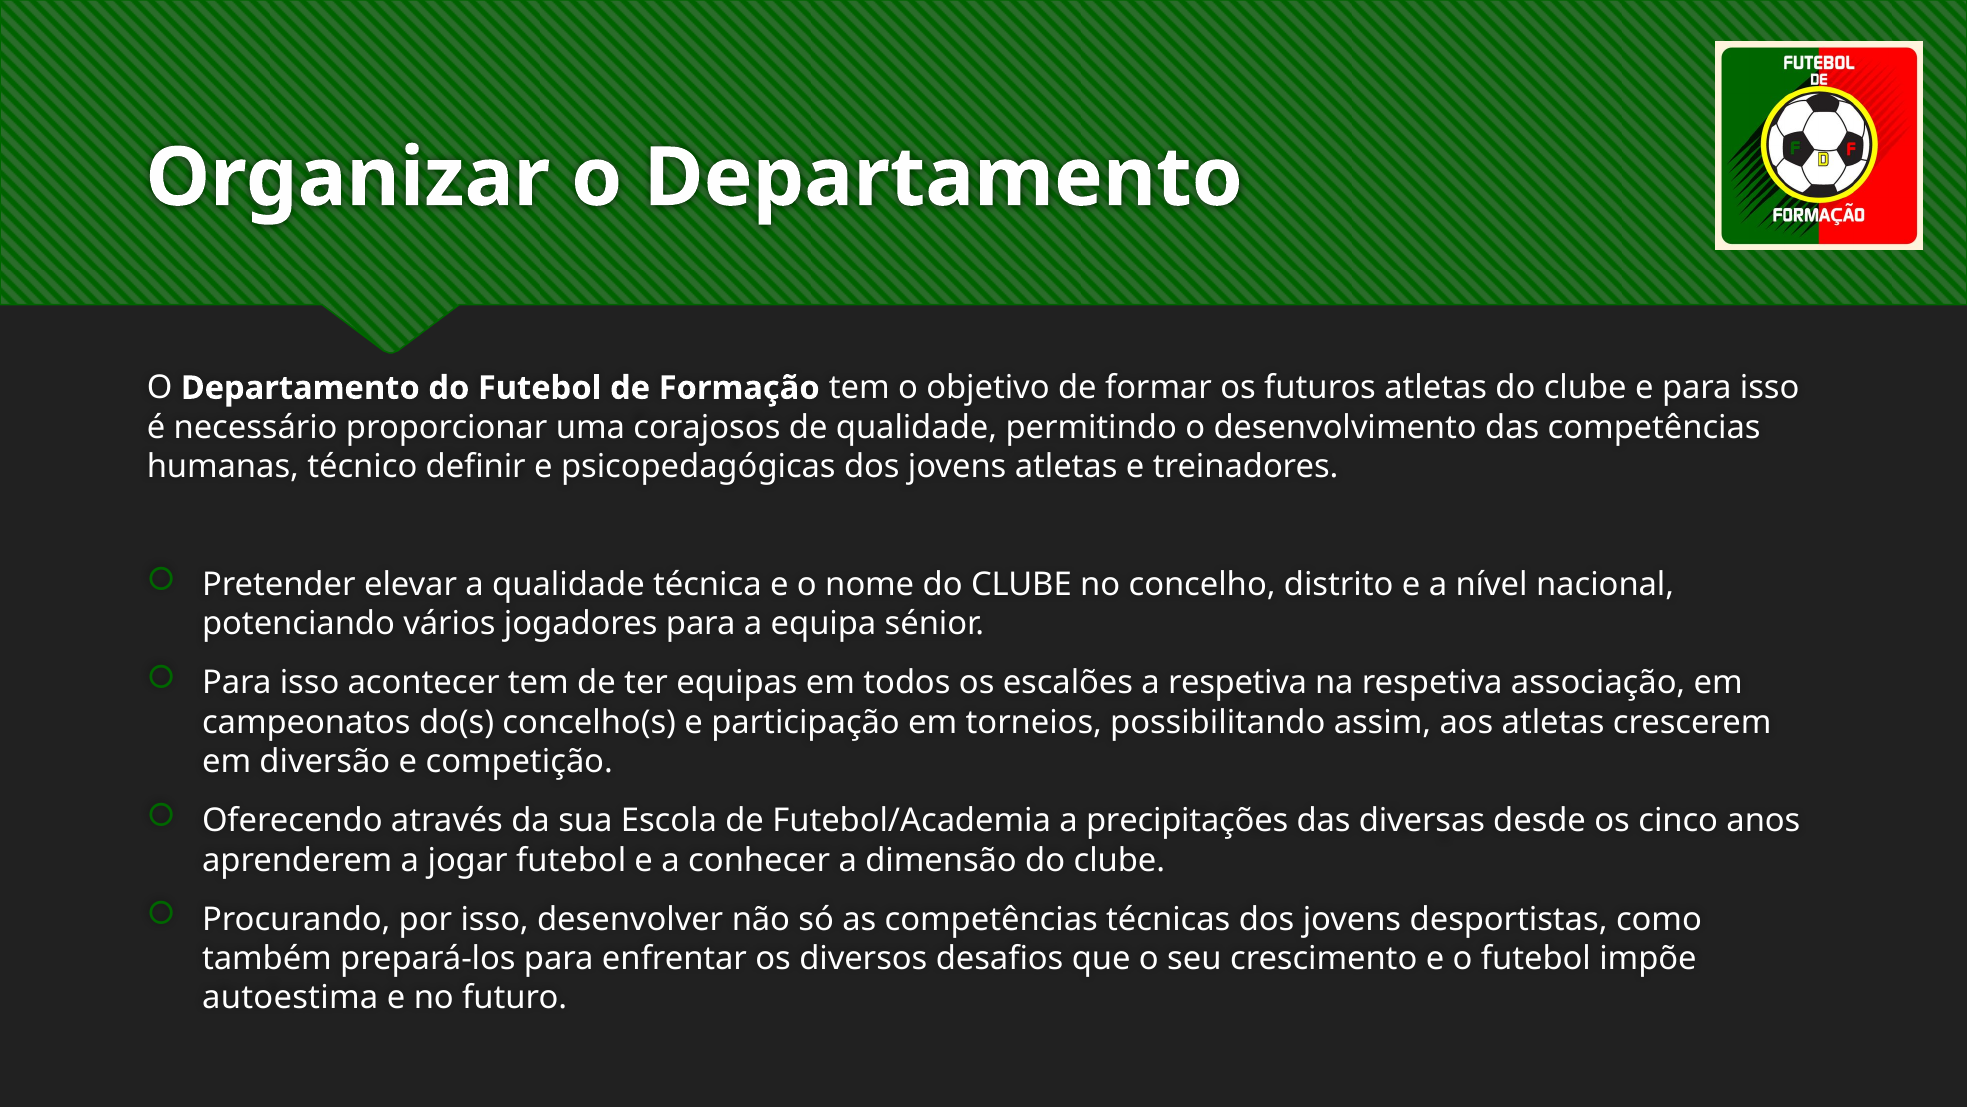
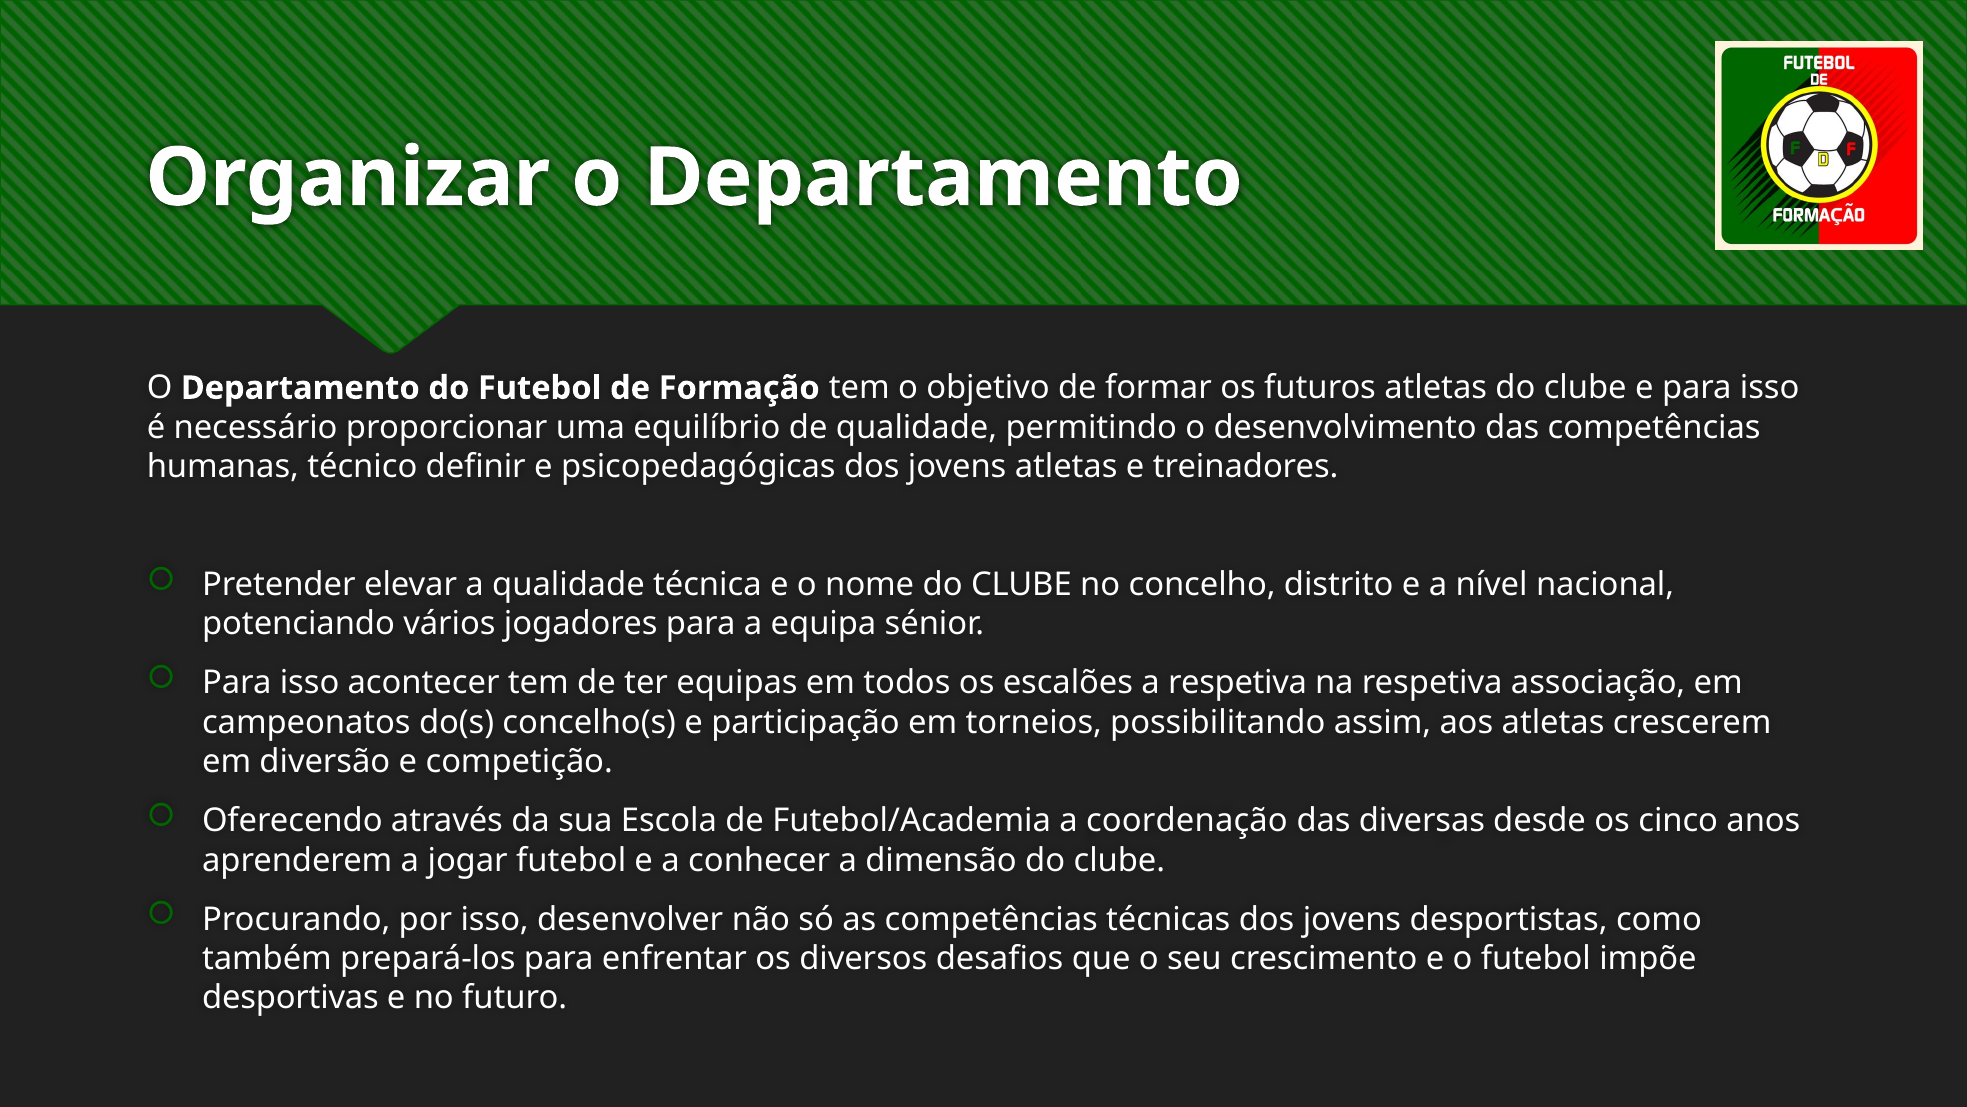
corajosos: corajosos -> equilíbrio
precipitações: precipitações -> coordenação
autoestima: autoestima -> desportivas
